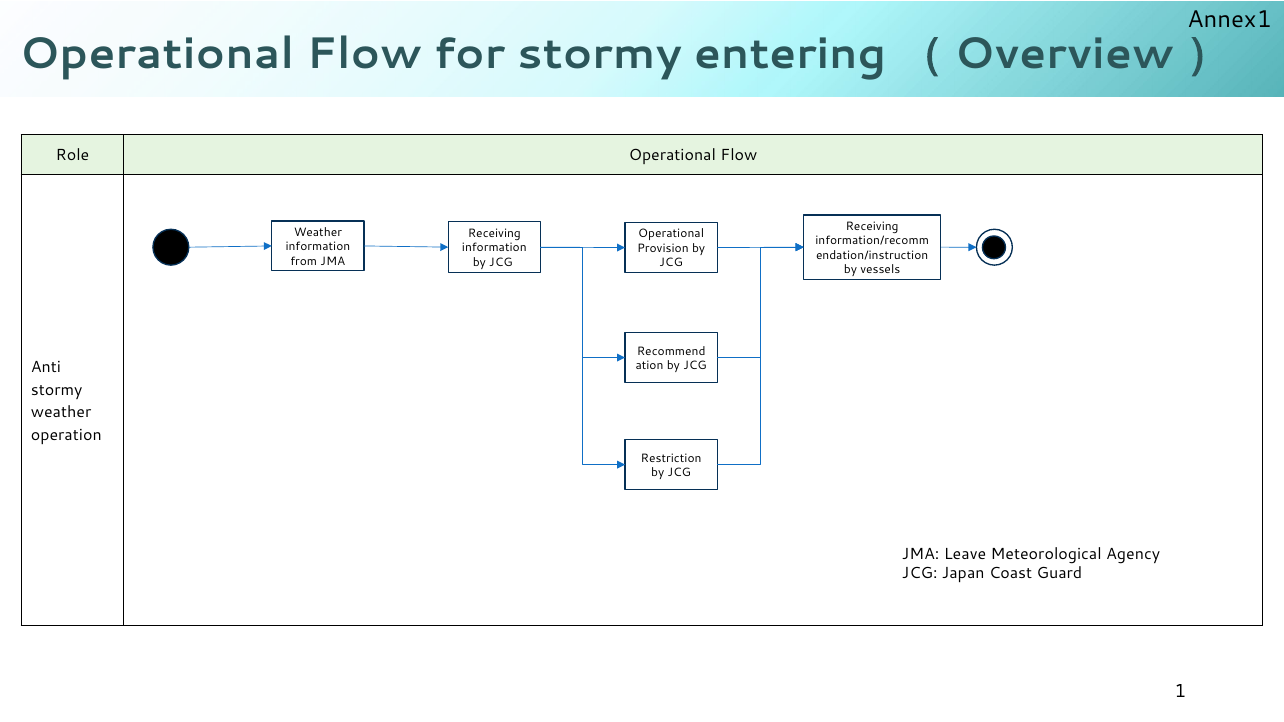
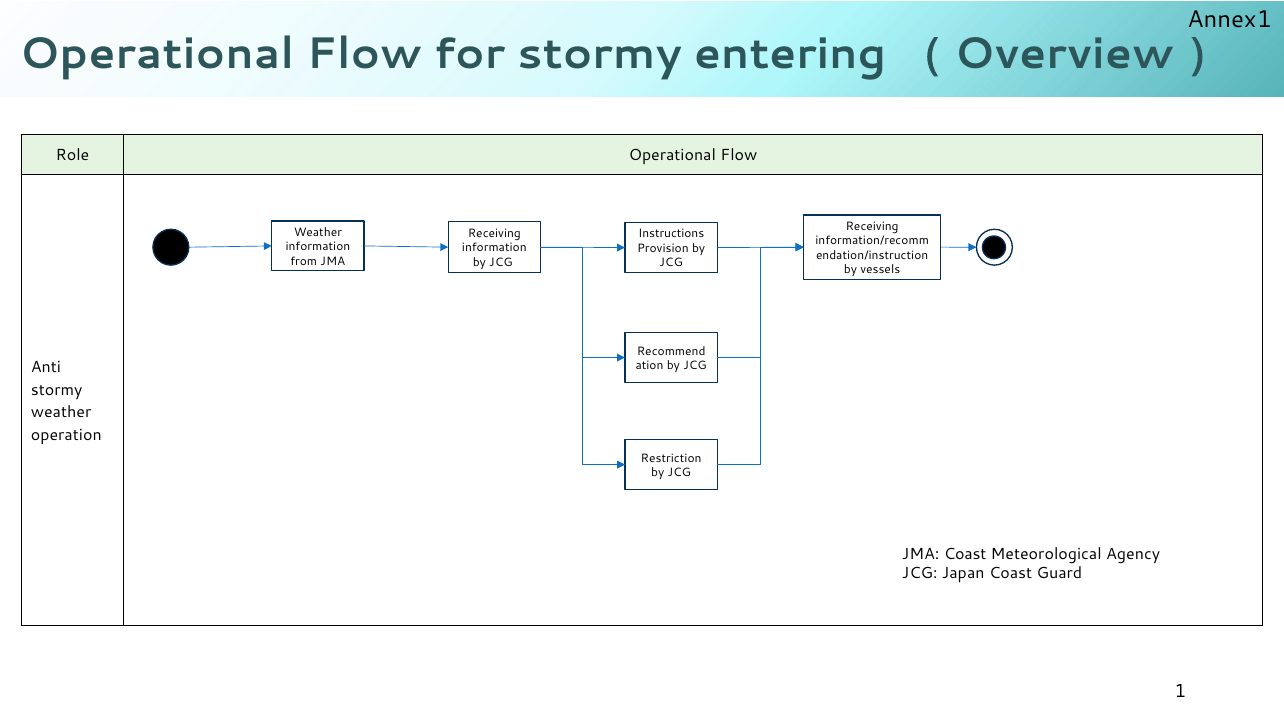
Operational at (671, 234): Operational -> Instructions
JMA Leave: Leave -> Coast
